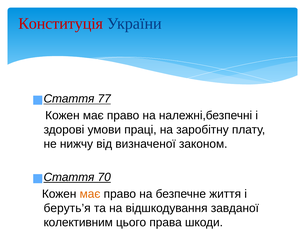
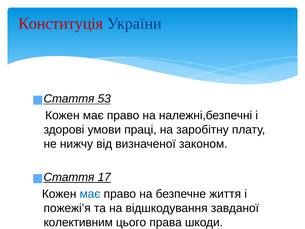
77: 77 -> 53
70: 70 -> 17
має at (90, 194) colour: orange -> blue
беруть’я: беруть’я -> пожежі’я
